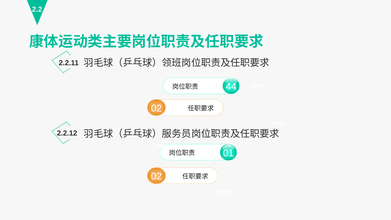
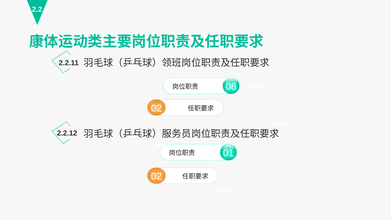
44: 44 -> 08
